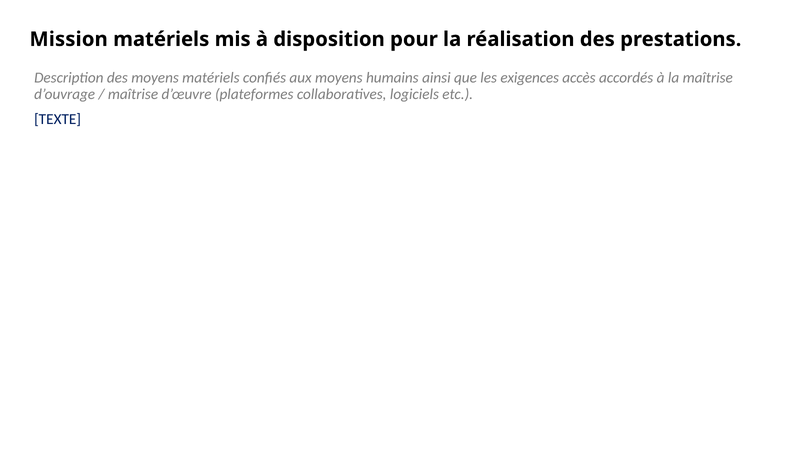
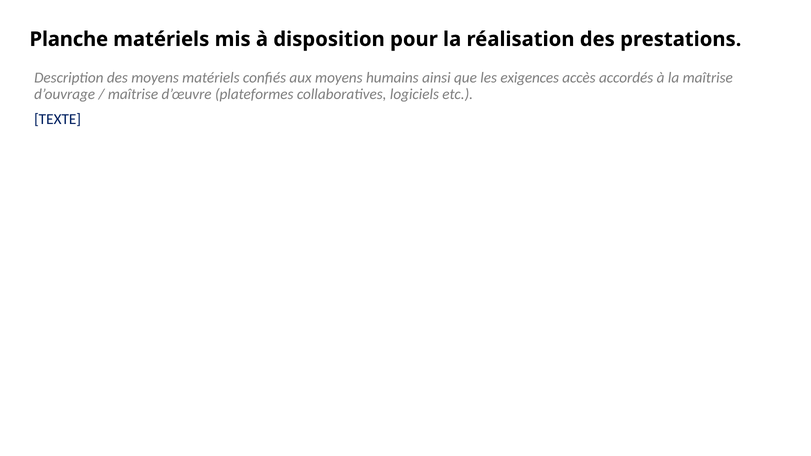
Mission: Mission -> Planche
